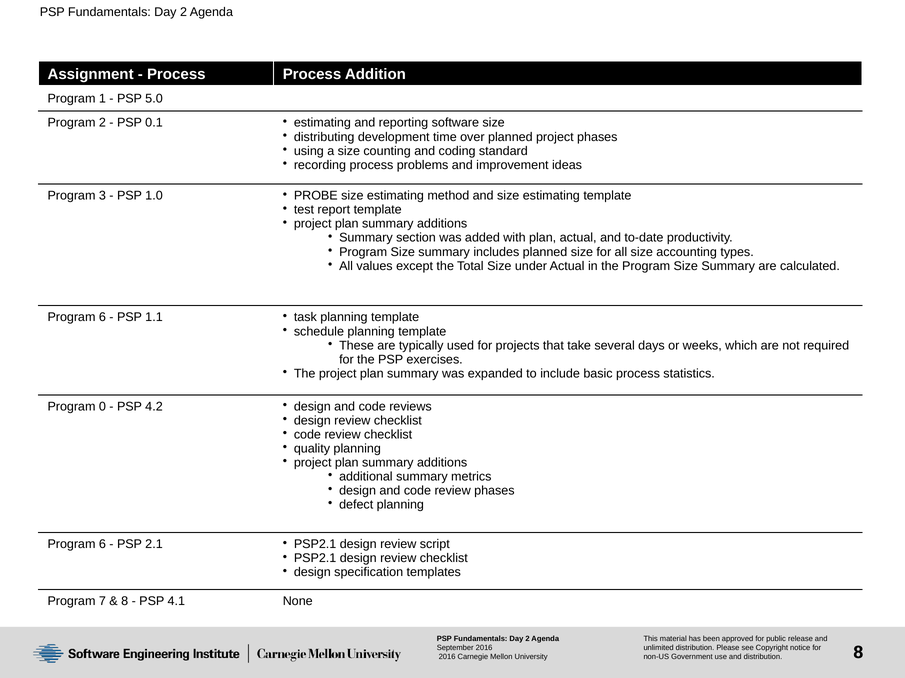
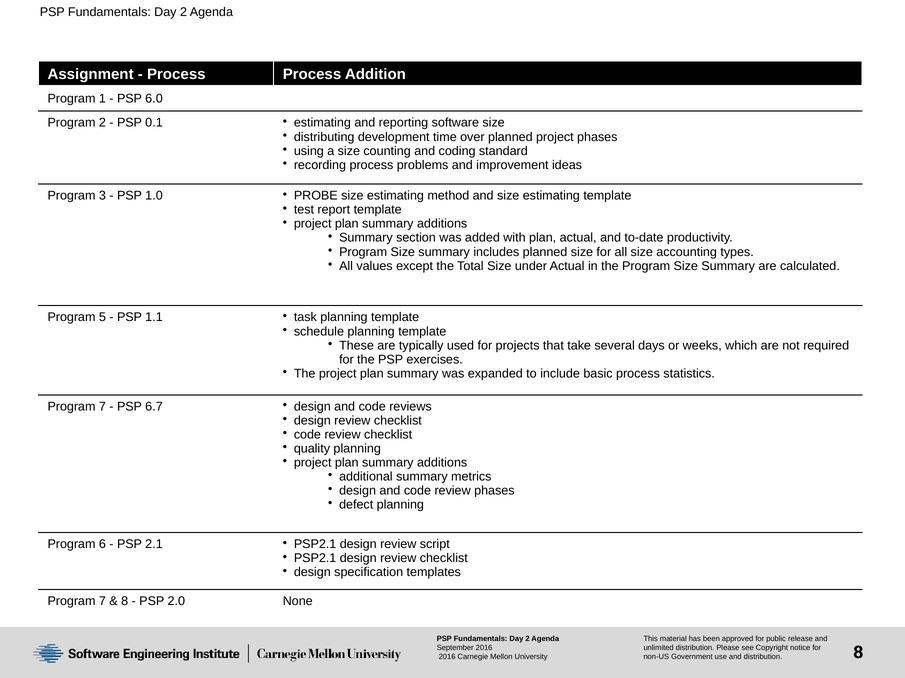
5.0: 5.0 -> 6.0
6 at (102, 318): 6 -> 5
0 at (102, 407): 0 -> 7
4.2: 4.2 -> 6.7
4.1: 4.1 -> 2.0
